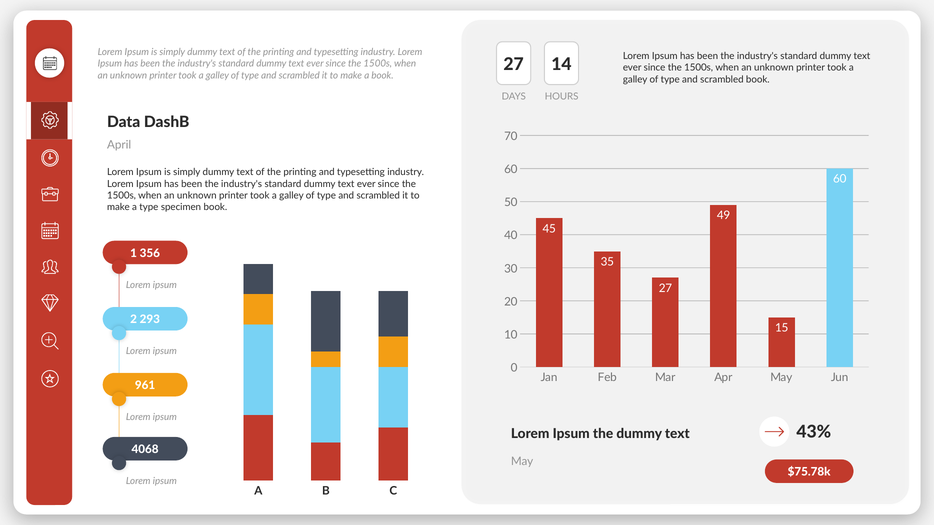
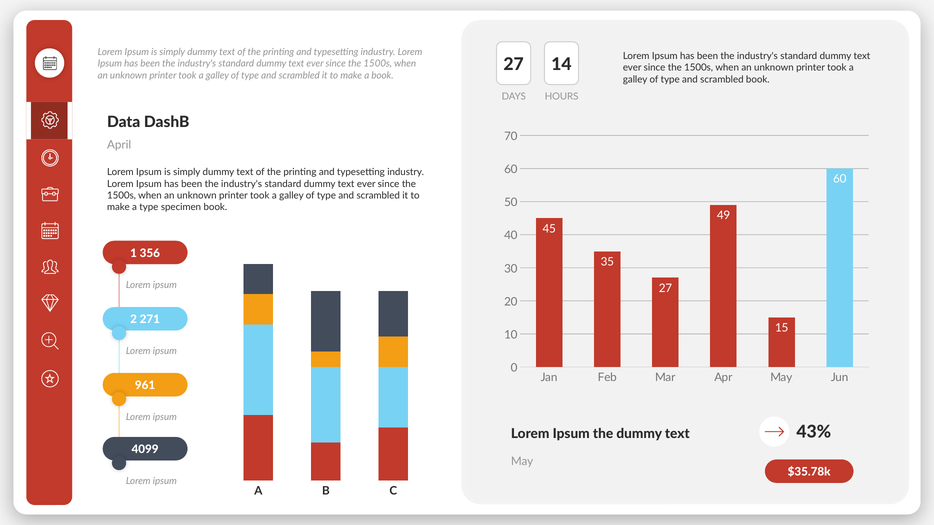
293: 293 -> 271
4068: 4068 -> 4099
$75.78k: $75.78k -> $35.78k
